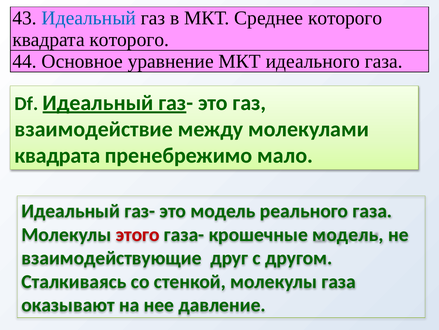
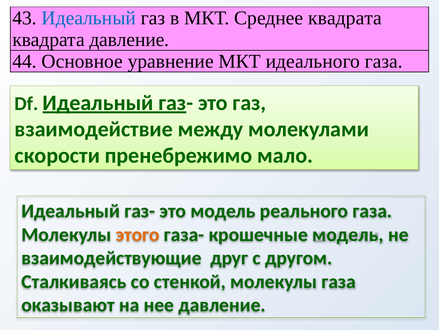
Среднее которого: которого -> квадрата
квадрата которого: которого -> давление
квадрата at (57, 155): квадрата -> скорости
этого colour: red -> orange
